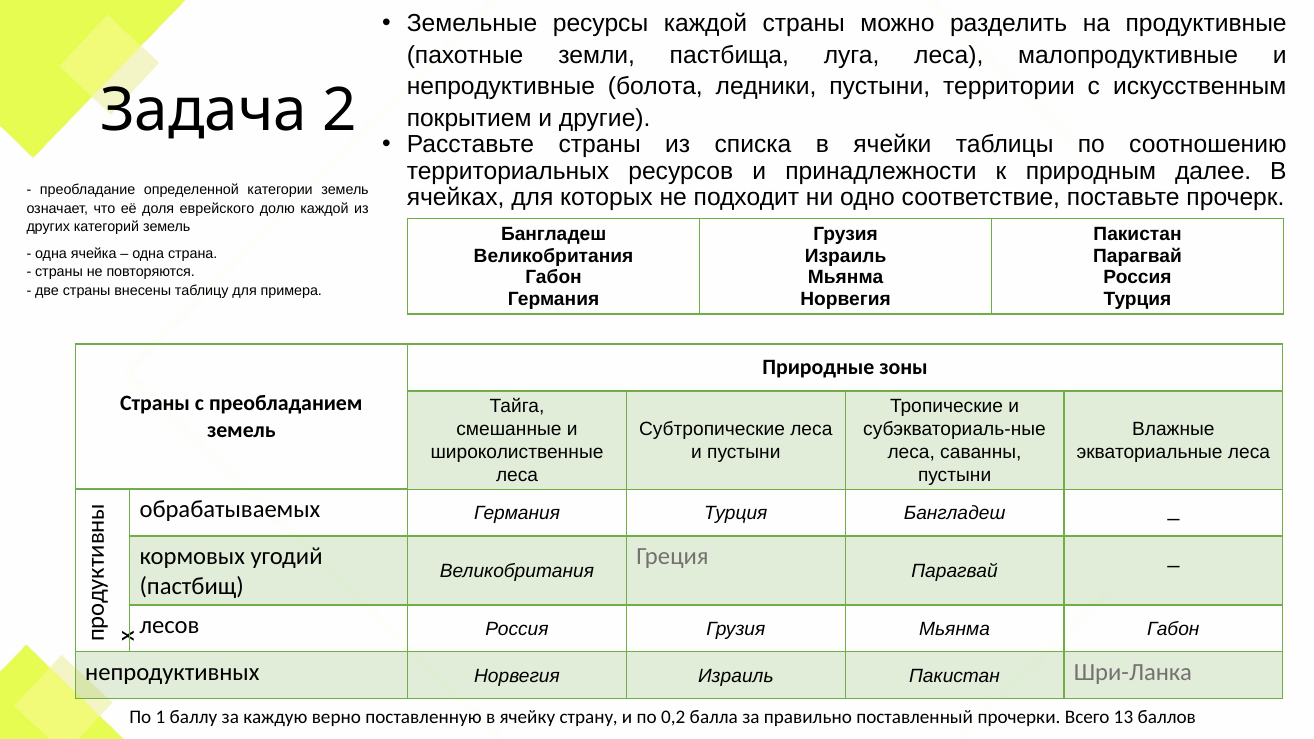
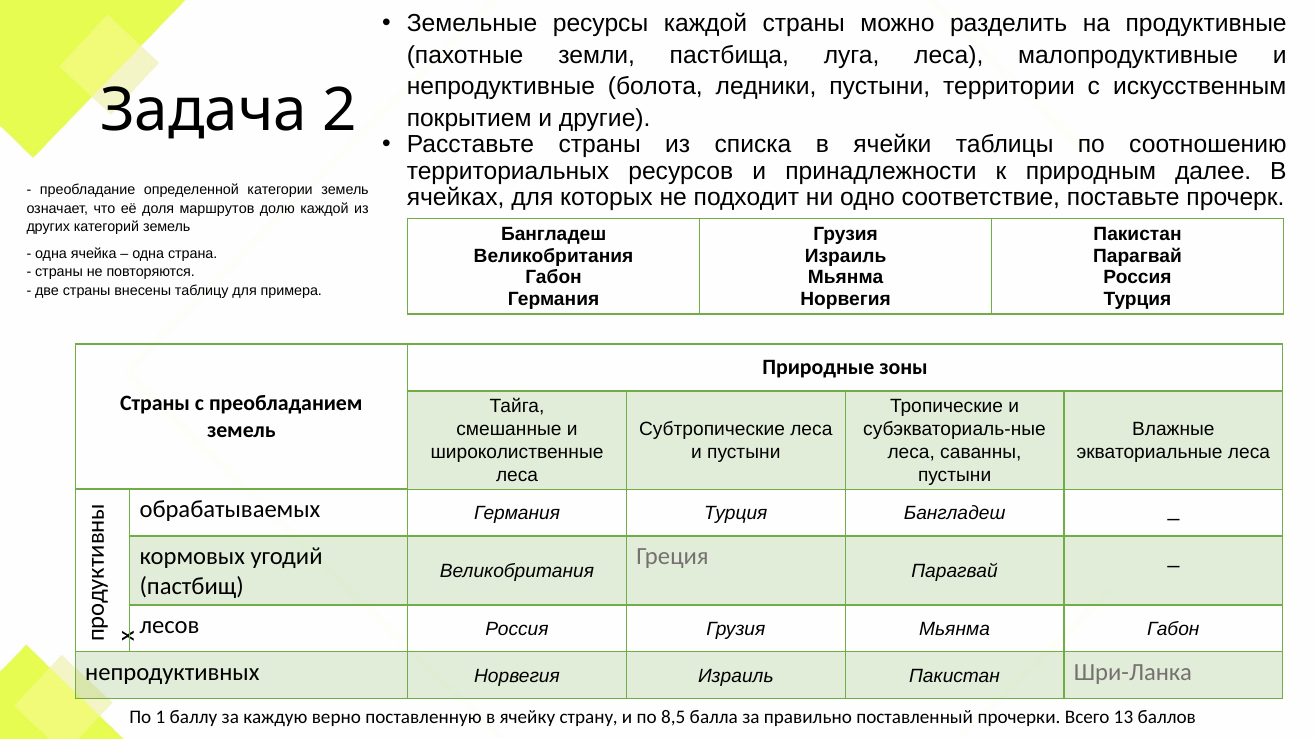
еврейского: еврейского -> маршрутов
0,2: 0,2 -> 8,5
